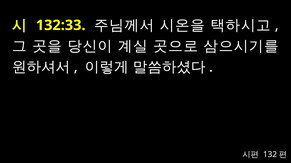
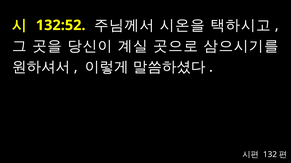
132:33: 132:33 -> 132:52
